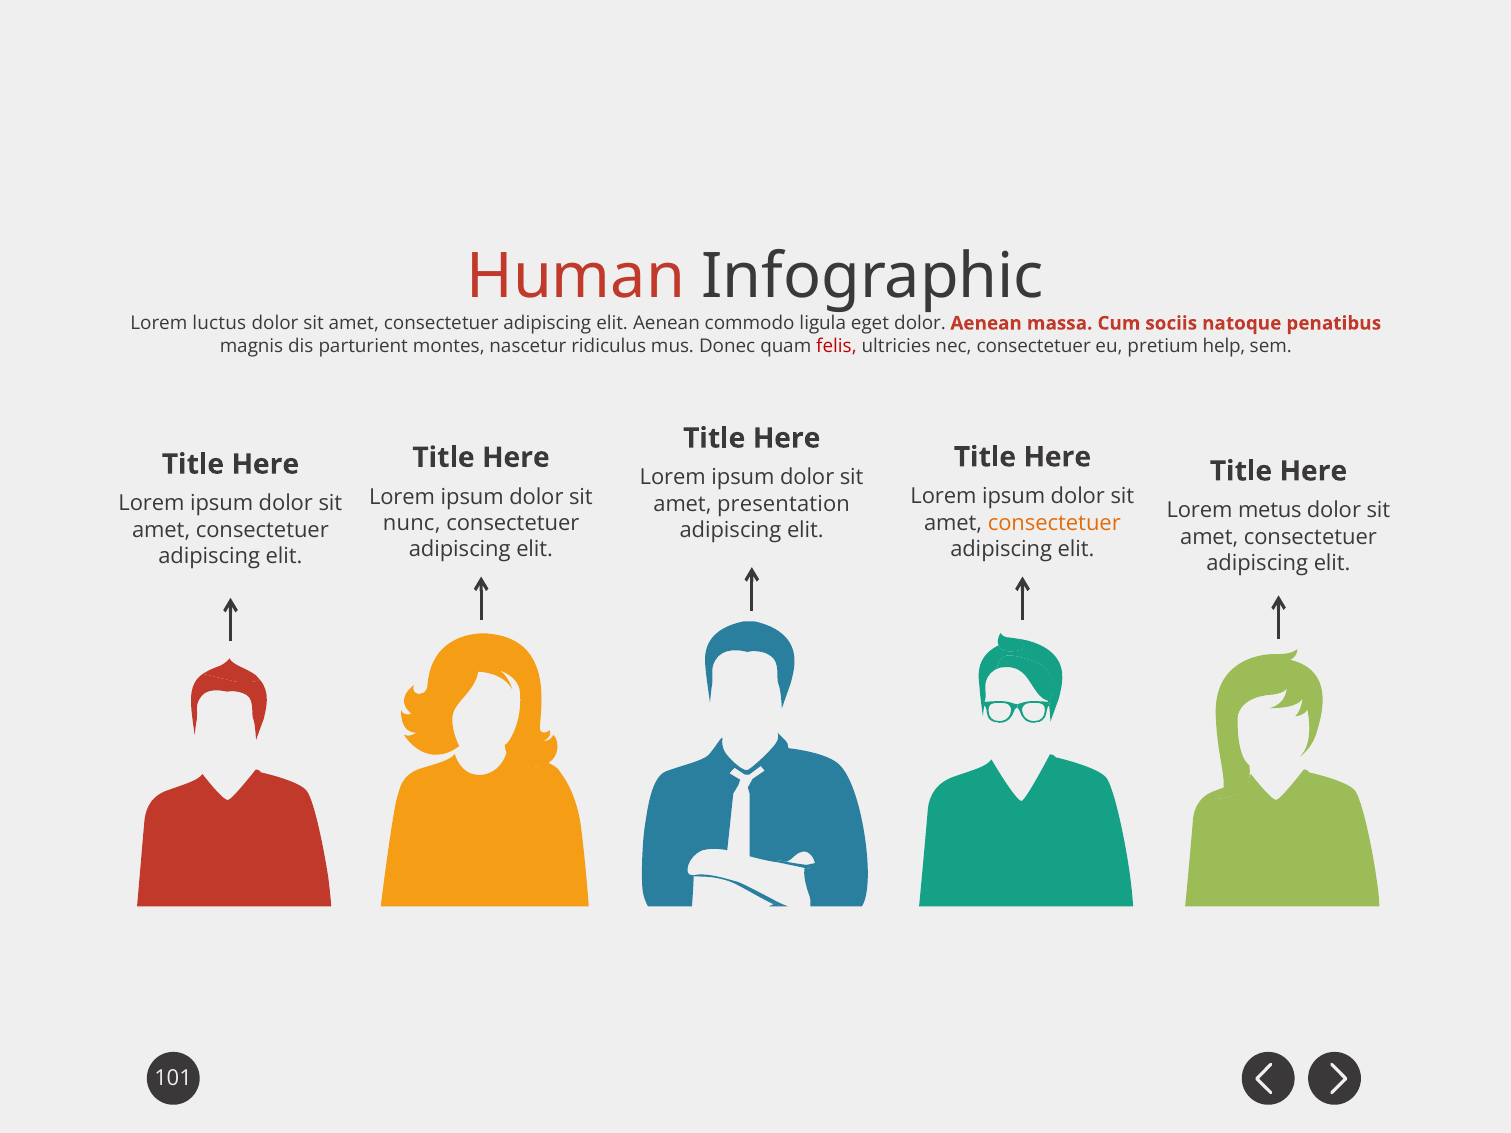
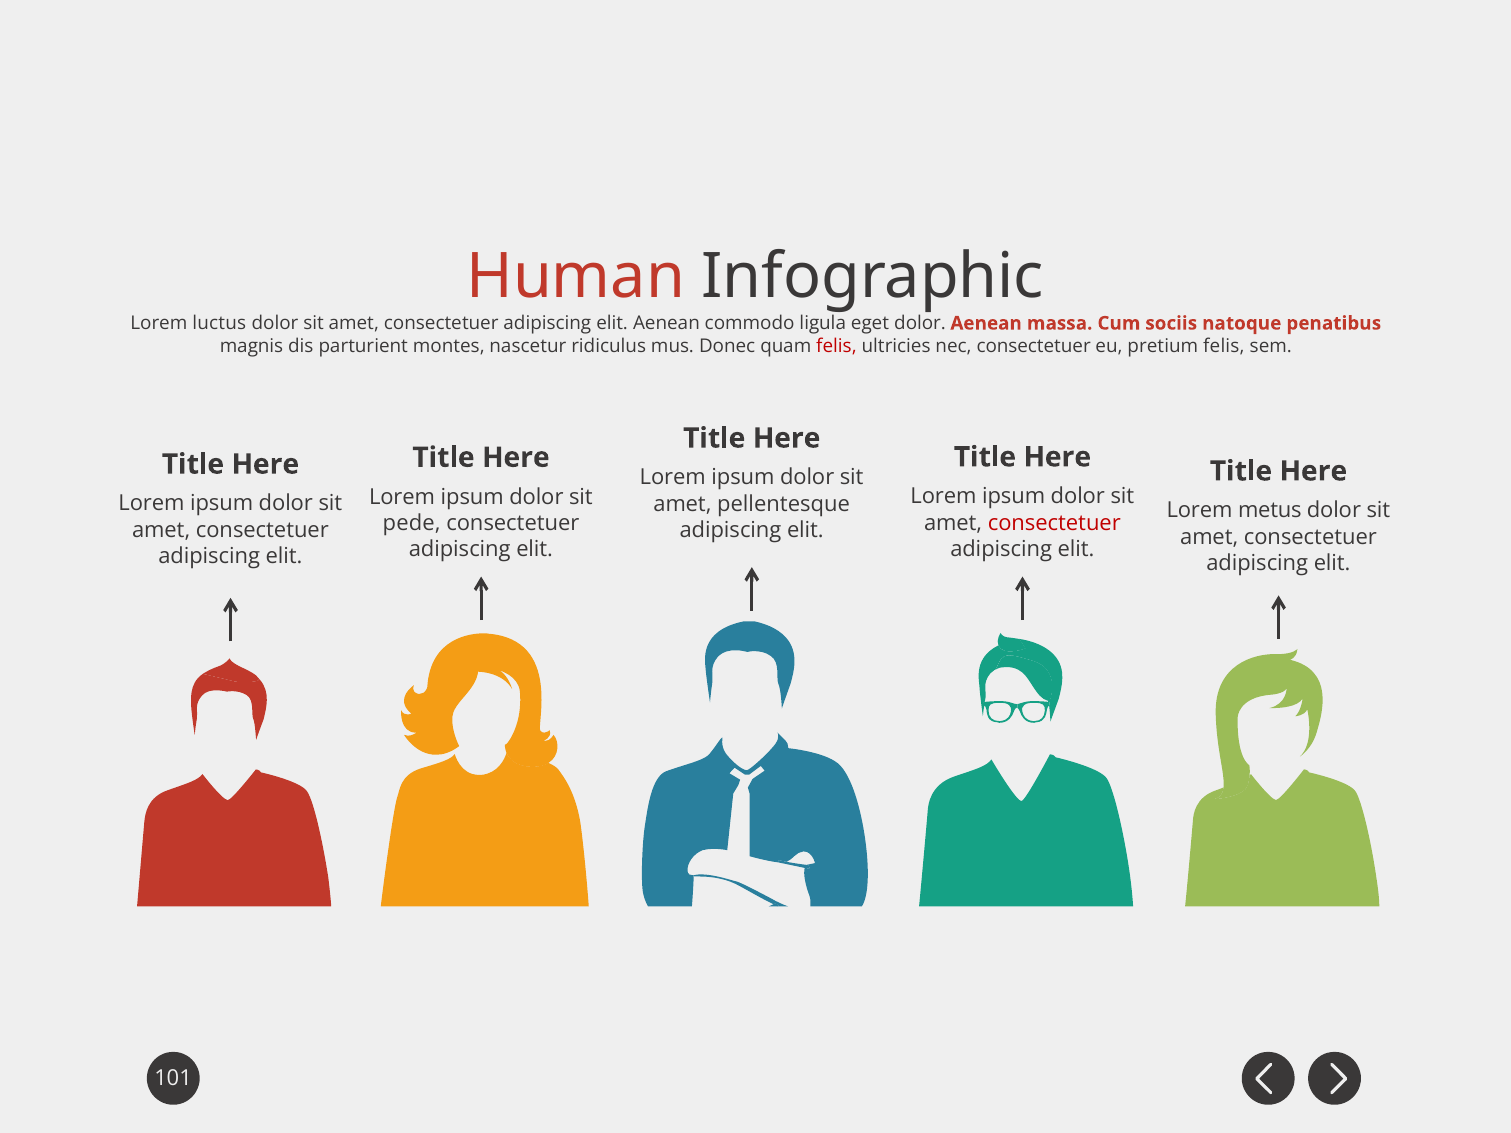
pretium help: help -> felis
presentation: presentation -> pellentesque
consectetuer at (1054, 523) colour: orange -> red
nunc: nunc -> pede
